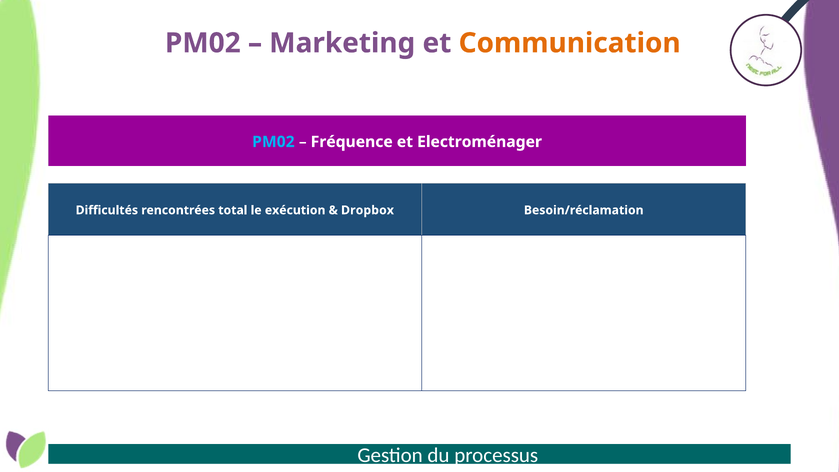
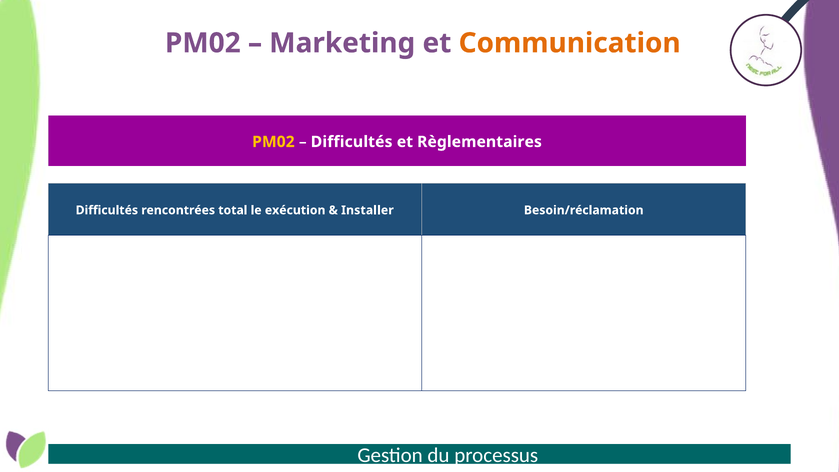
PM02 at (273, 142) colour: light blue -> yellow
Fréquence at (352, 142): Fréquence -> Difficultés
Electroménager: Electroménager -> Règlementaires
Dropbox: Dropbox -> Installer
